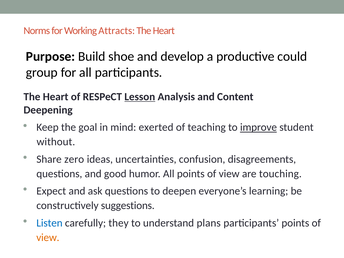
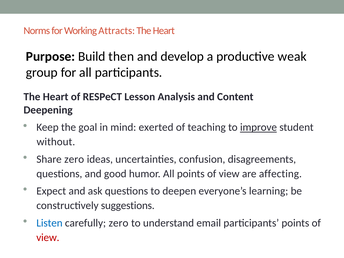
shoe: shoe -> then
could: could -> weak
Lesson underline: present -> none
touching: touching -> affecting
carefully they: they -> zero
plans: plans -> email
view at (48, 237) colour: orange -> red
